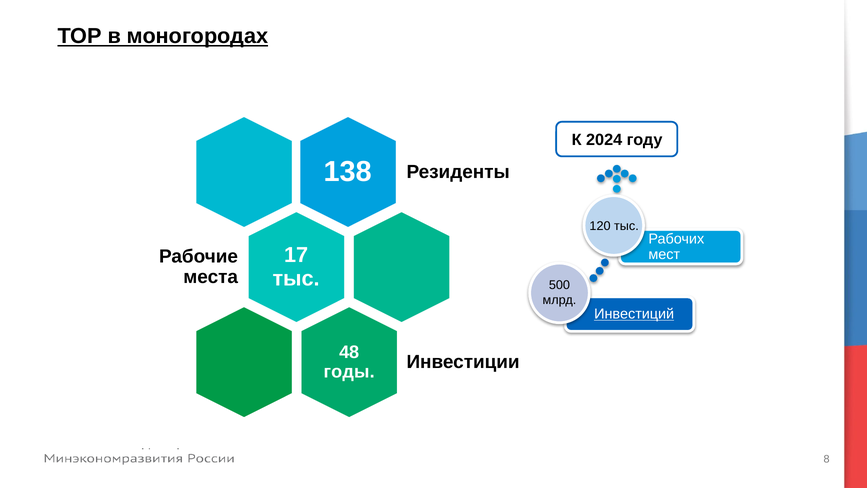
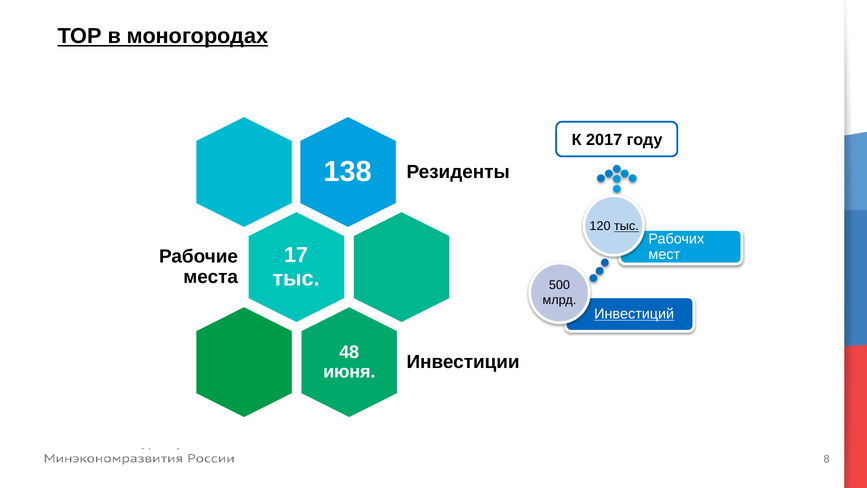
2024: 2024 -> 2017
тыс at (626, 226) underline: none -> present
годы: годы -> июня
